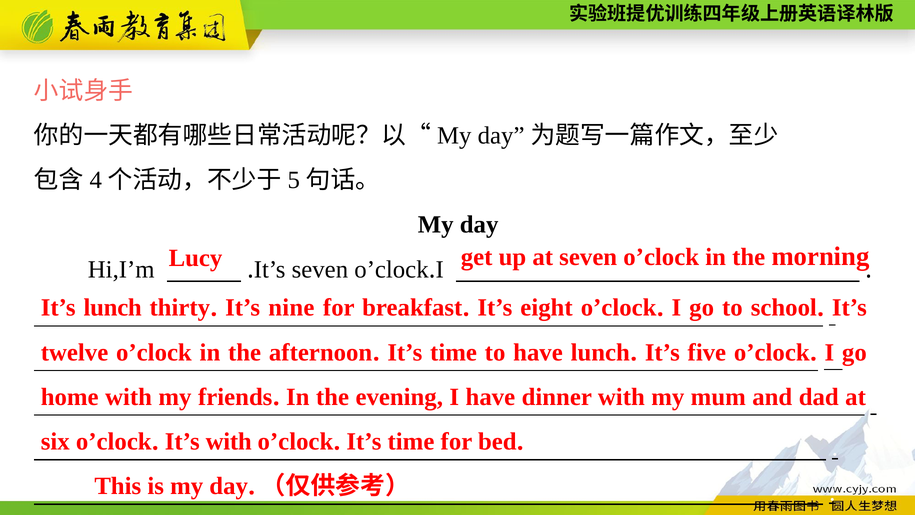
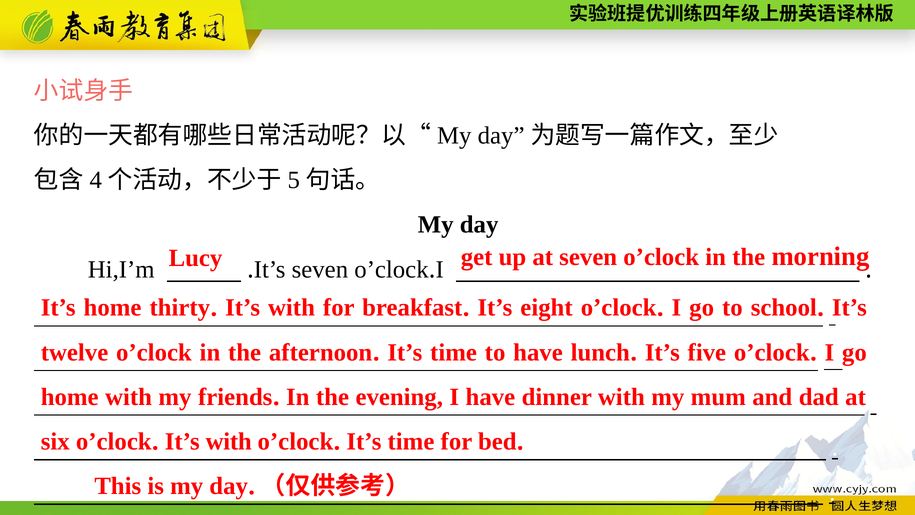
It’s lunch: lunch -> home
nine at (291, 308): nine -> with
